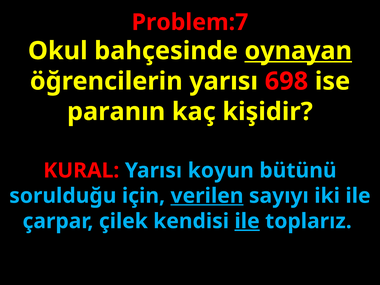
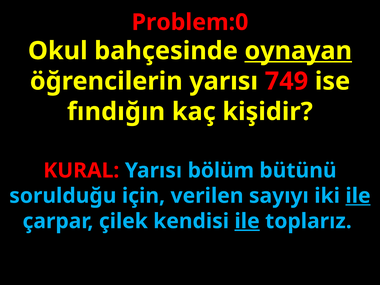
Problem:7: Problem:7 -> Problem:0
698: 698 -> 749
paranın: paranın -> fındığın
koyun: koyun -> bölüm
verilen underline: present -> none
ile at (358, 196) underline: none -> present
